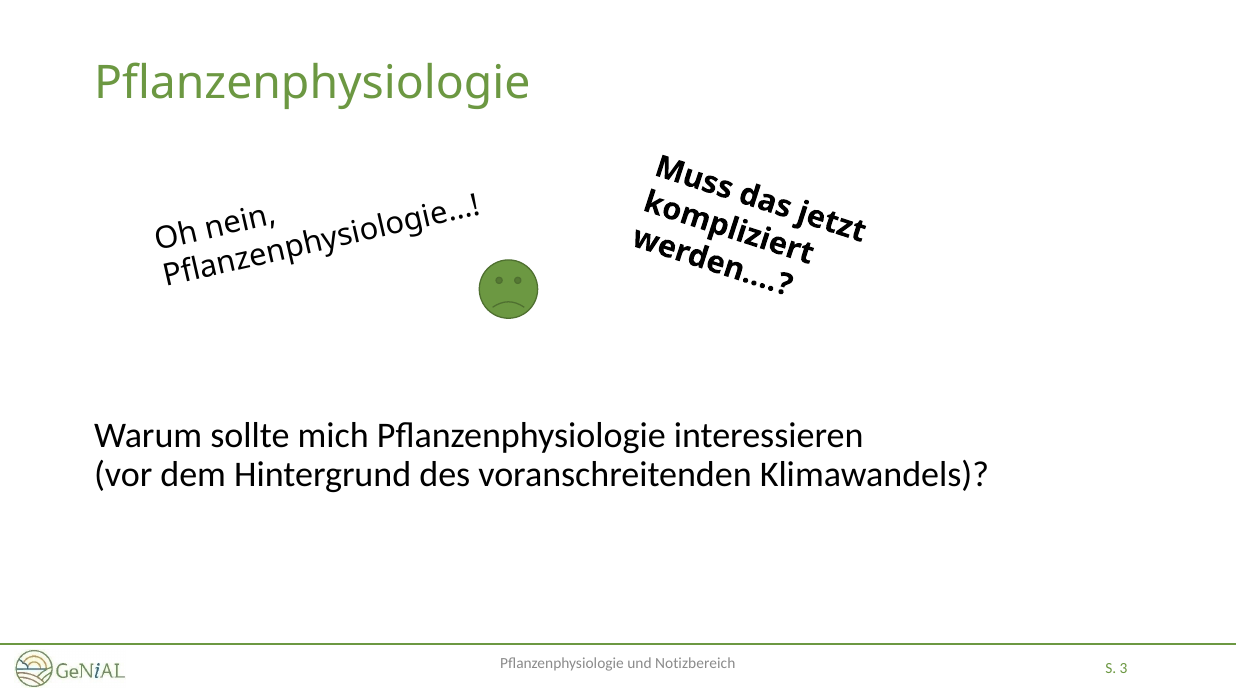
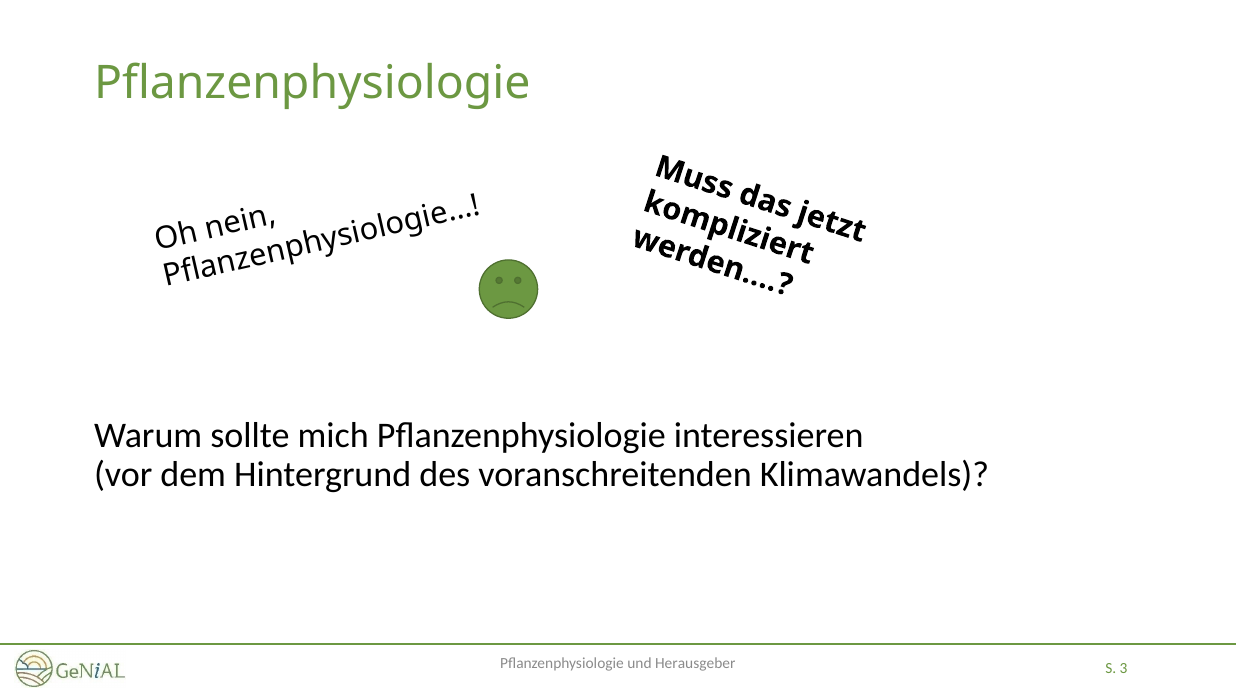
Notizbereich: Notizbereich -> Herausgeber
